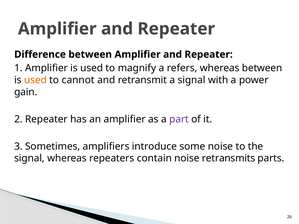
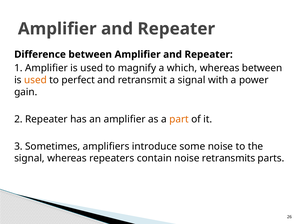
refers: refers -> which
cannot: cannot -> perfect
part colour: purple -> orange
